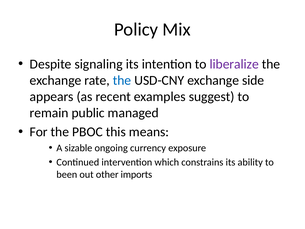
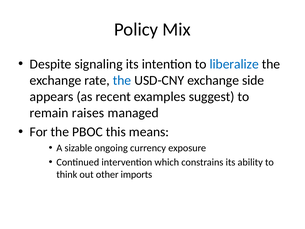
liberalize colour: purple -> blue
public: public -> raises
been: been -> think
